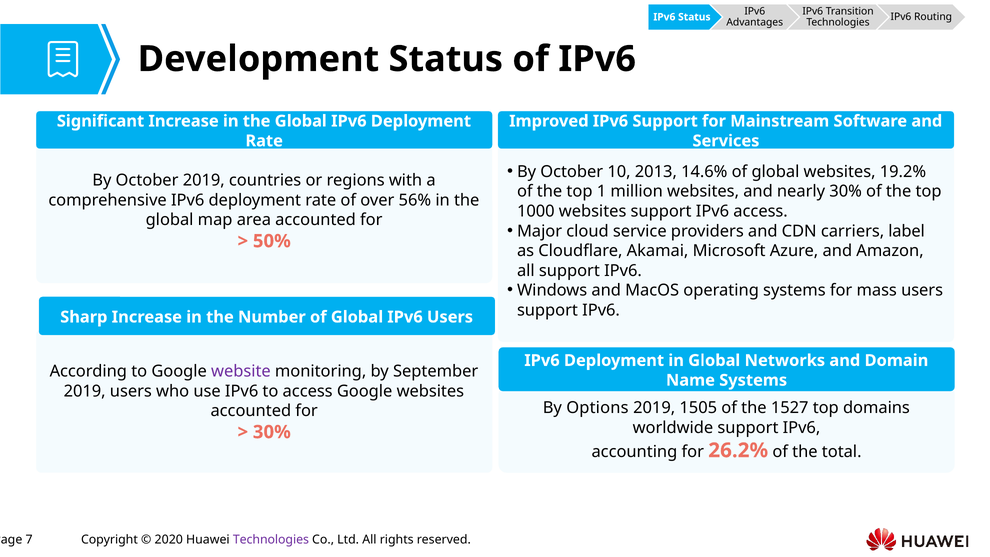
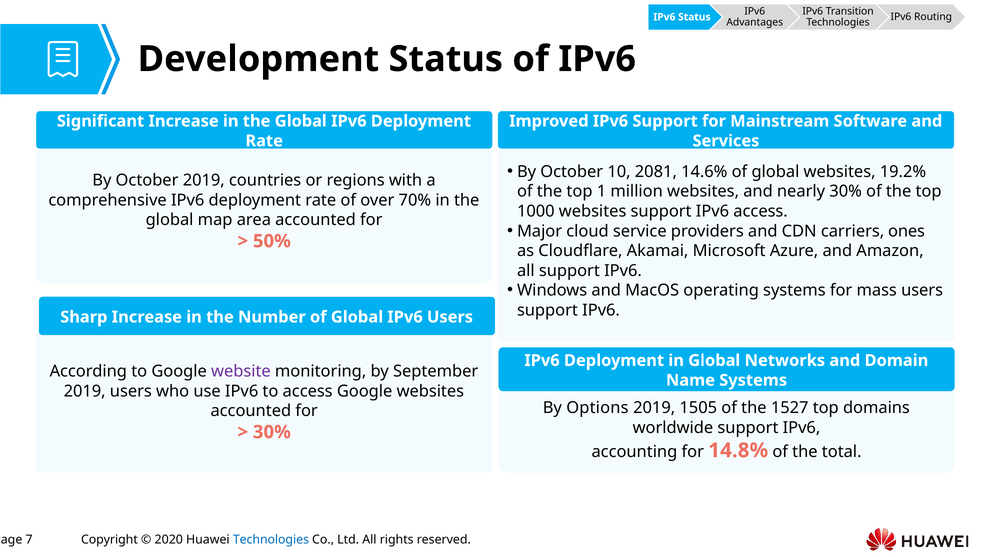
2013: 2013 -> 2081
56%: 56% -> 70%
label: label -> ones
26.2%: 26.2% -> 14.8%
Technologies at (271, 539) colour: purple -> blue
